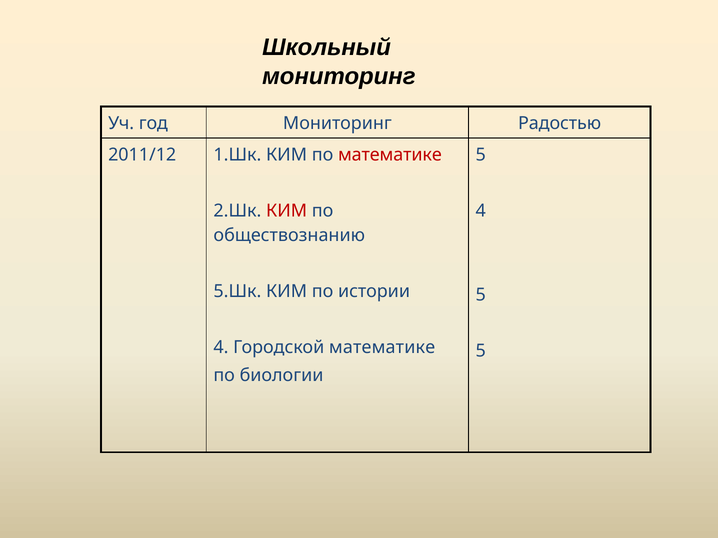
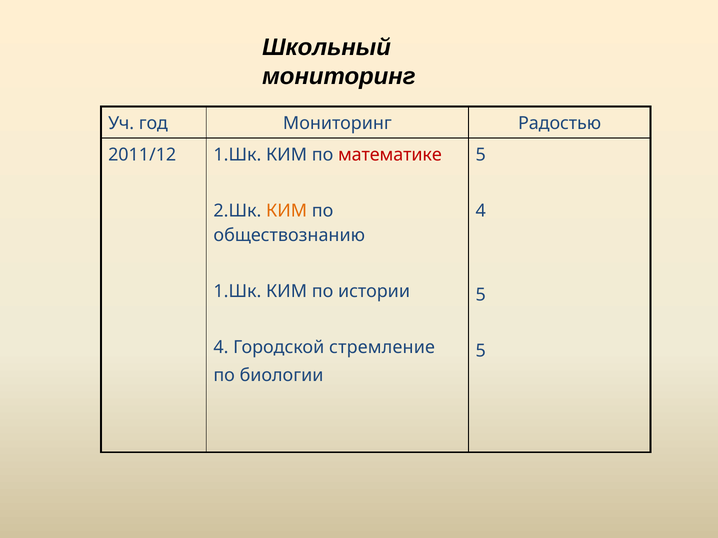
КИМ at (287, 211) colour: red -> orange
5.Шк at (237, 291): 5.Шк -> 1.Шк
Городской математике: математике -> стремление
